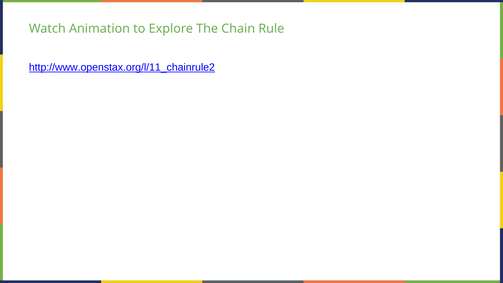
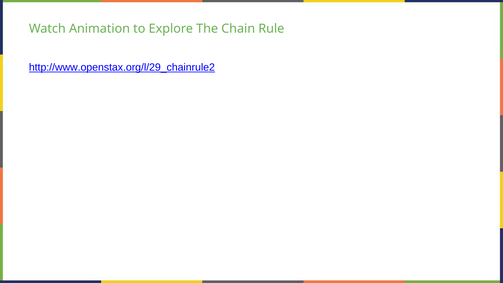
http://www.openstax.org/l/11_chainrule2: http://www.openstax.org/l/11_chainrule2 -> http://www.openstax.org/l/29_chainrule2
